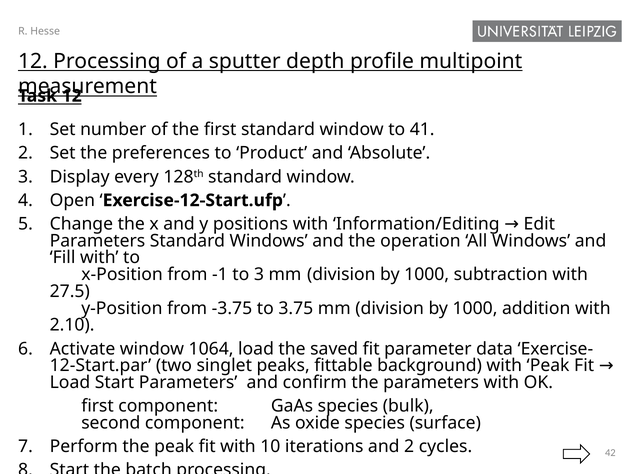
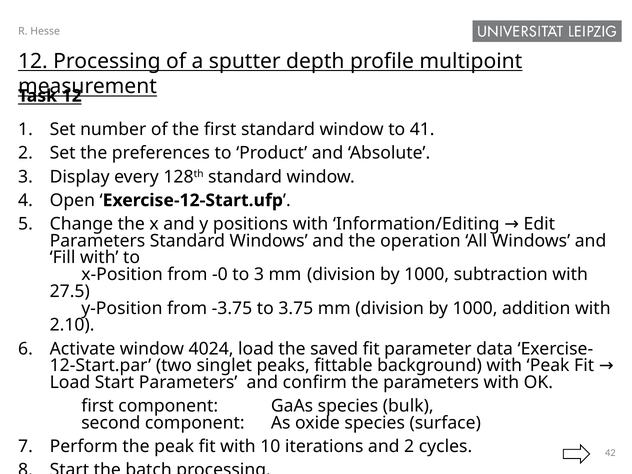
-1: -1 -> -0
1064: 1064 -> 4024
